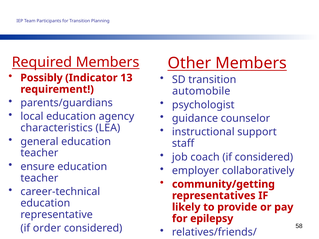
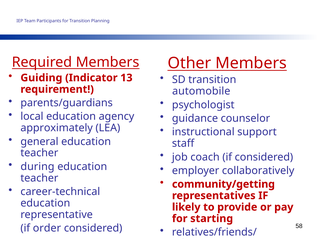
Possibly: Possibly -> Guiding
characteristics: characteristics -> approximately
ensure: ensure -> during
epilepsy: epilepsy -> starting
